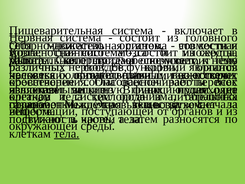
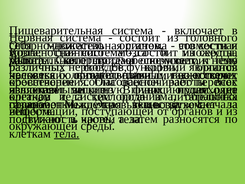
включает underline: none -> present
